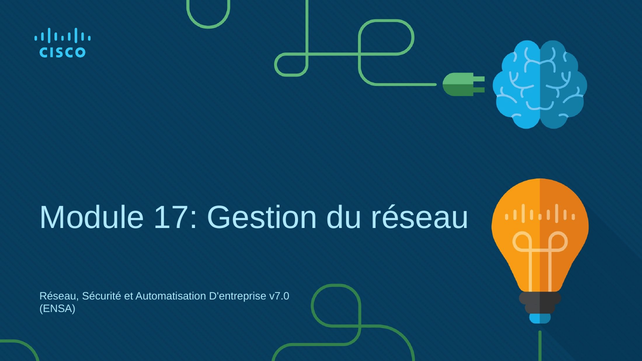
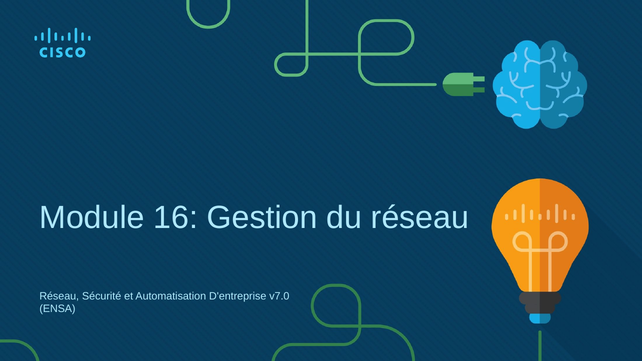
17: 17 -> 16
